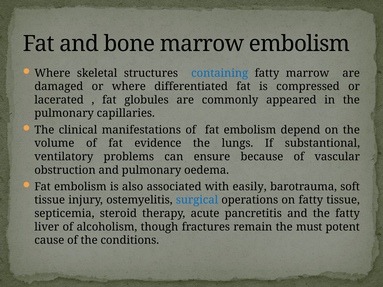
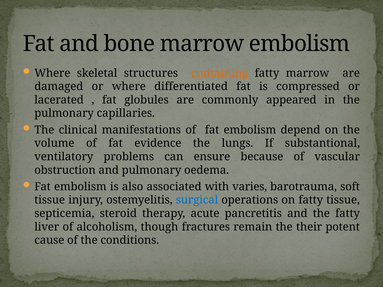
containing colour: blue -> orange
easily: easily -> varies
must: must -> their
